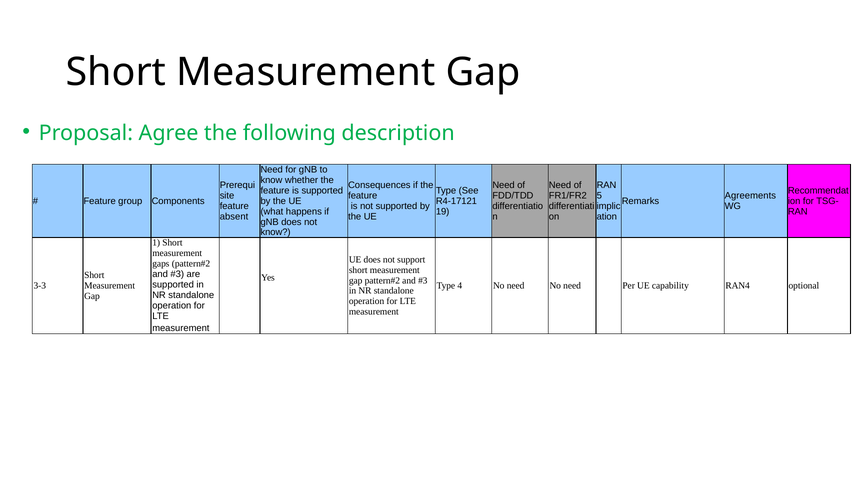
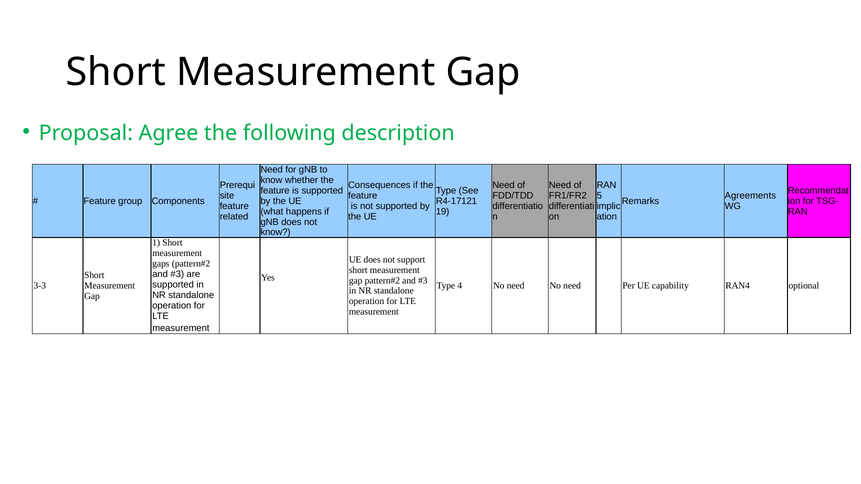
absent: absent -> related
